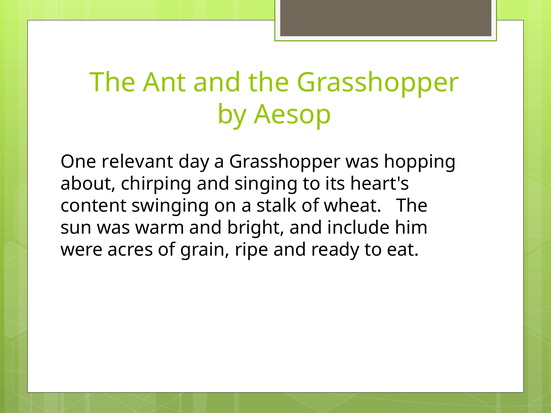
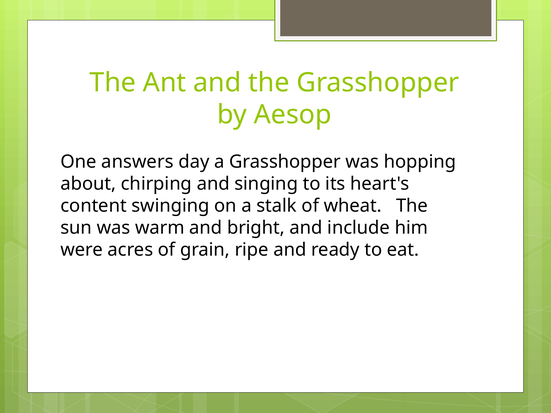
relevant: relevant -> answers
